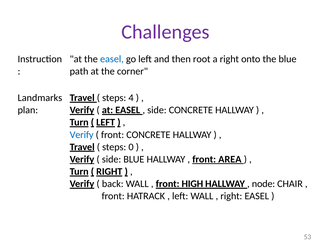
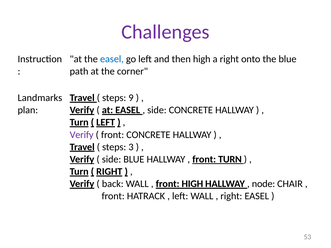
then root: root -> high
4: 4 -> 9
Verify at (82, 135) colour: blue -> purple
0: 0 -> 3
front AREA: AREA -> TURN
